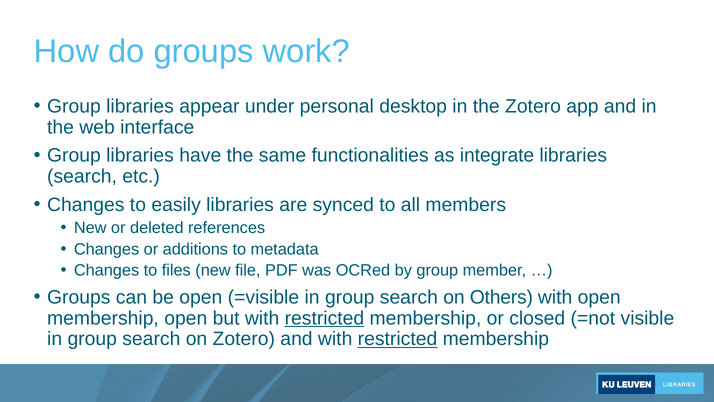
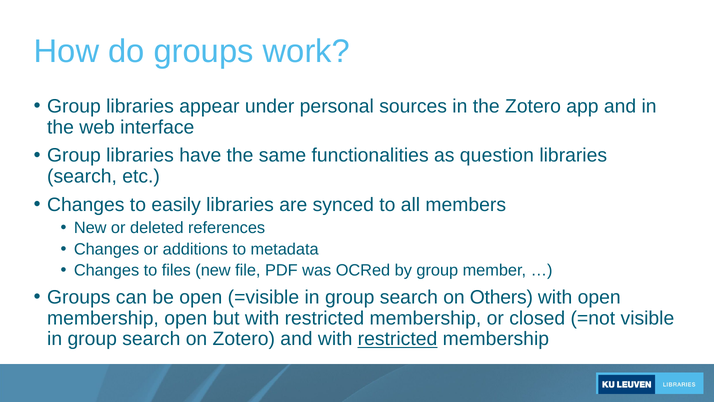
desktop: desktop -> sources
integrate: integrate -> question
restricted at (324, 318) underline: present -> none
